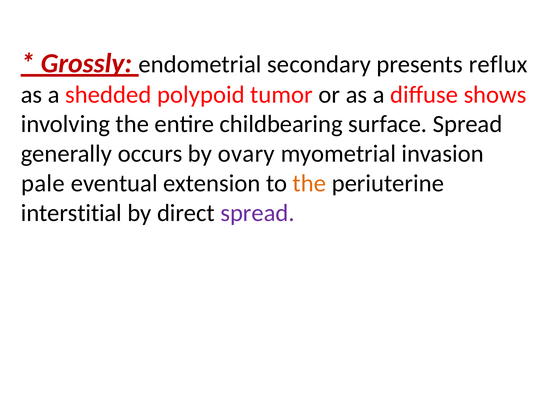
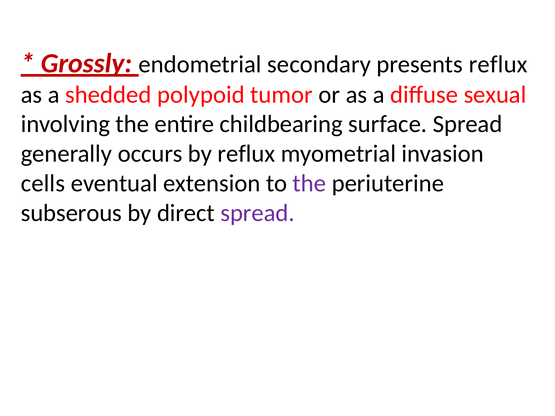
shows: shows -> sexual
by ovary: ovary -> reflux
pale: pale -> cells
the at (309, 183) colour: orange -> purple
interstitial: interstitial -> subserous
